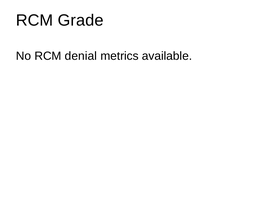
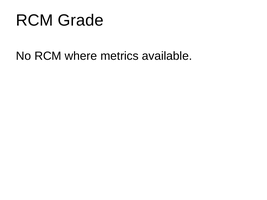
denial: denial -> where
